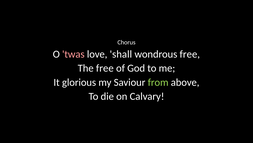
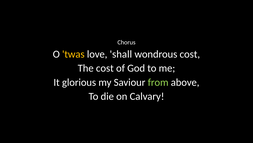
twas colour: pink -> yellow
wondrous free: free -> cost
The free: free -> cost
